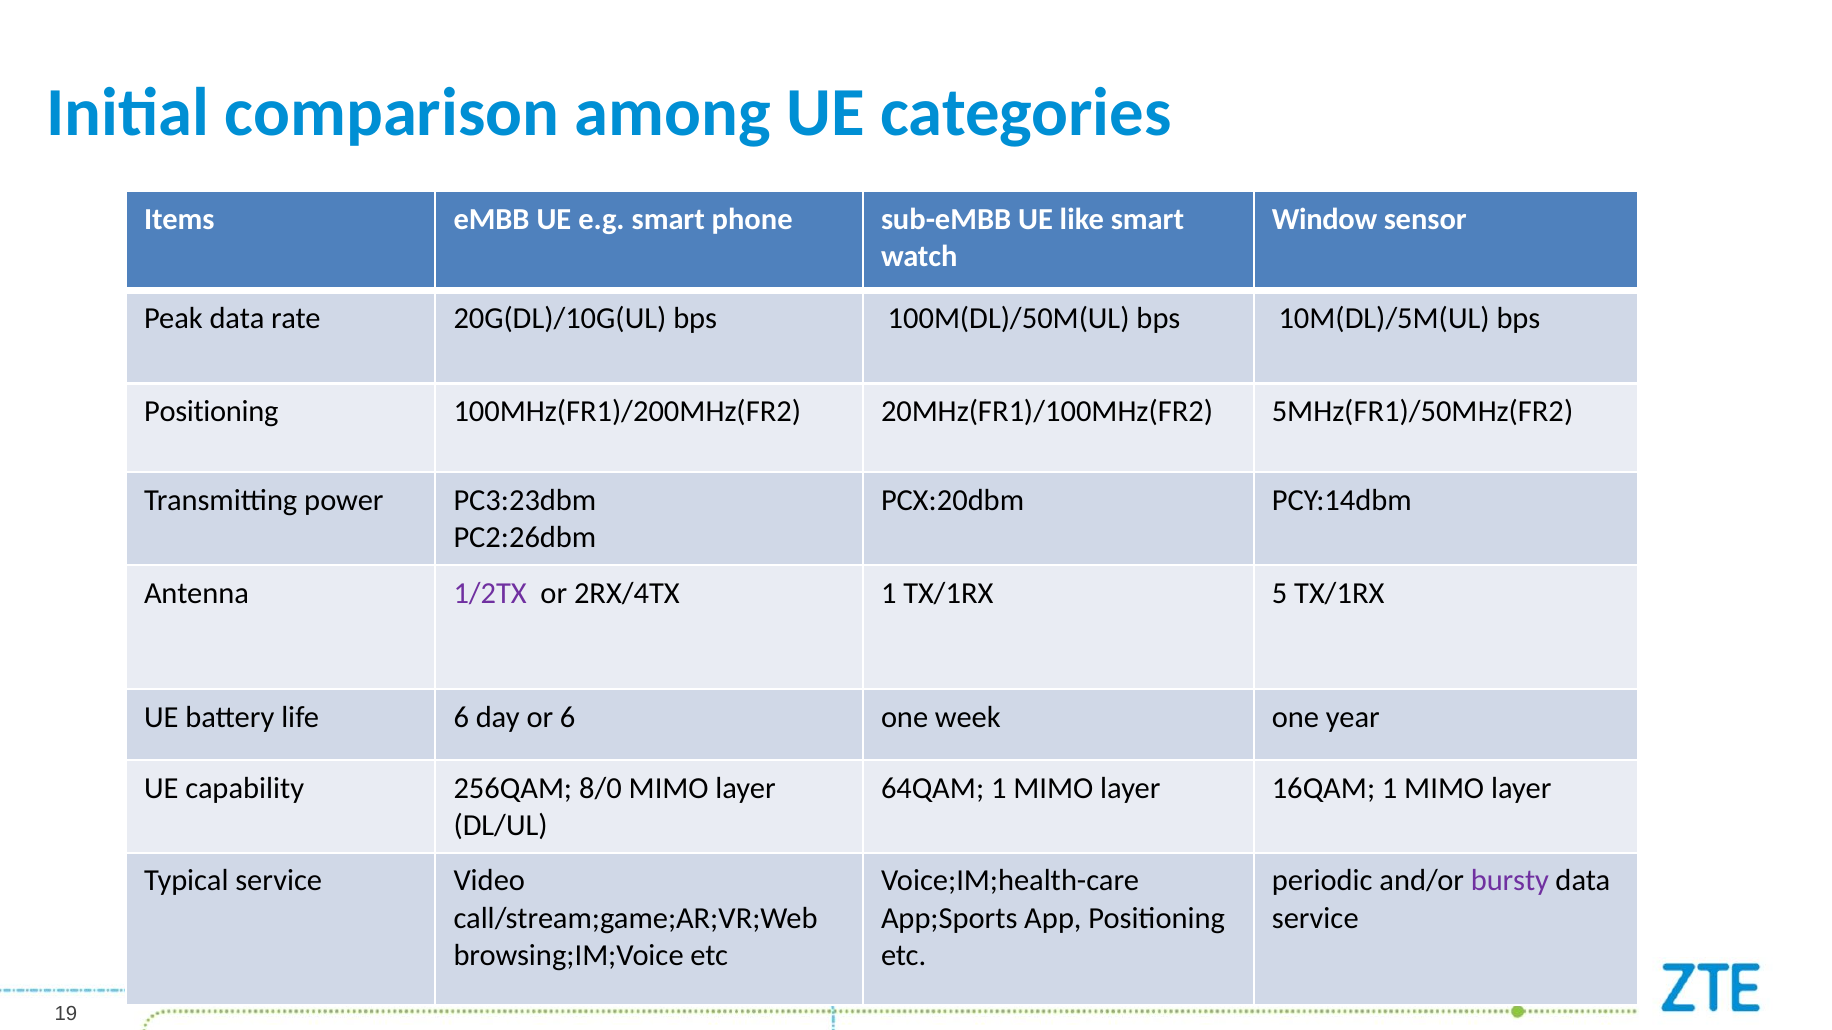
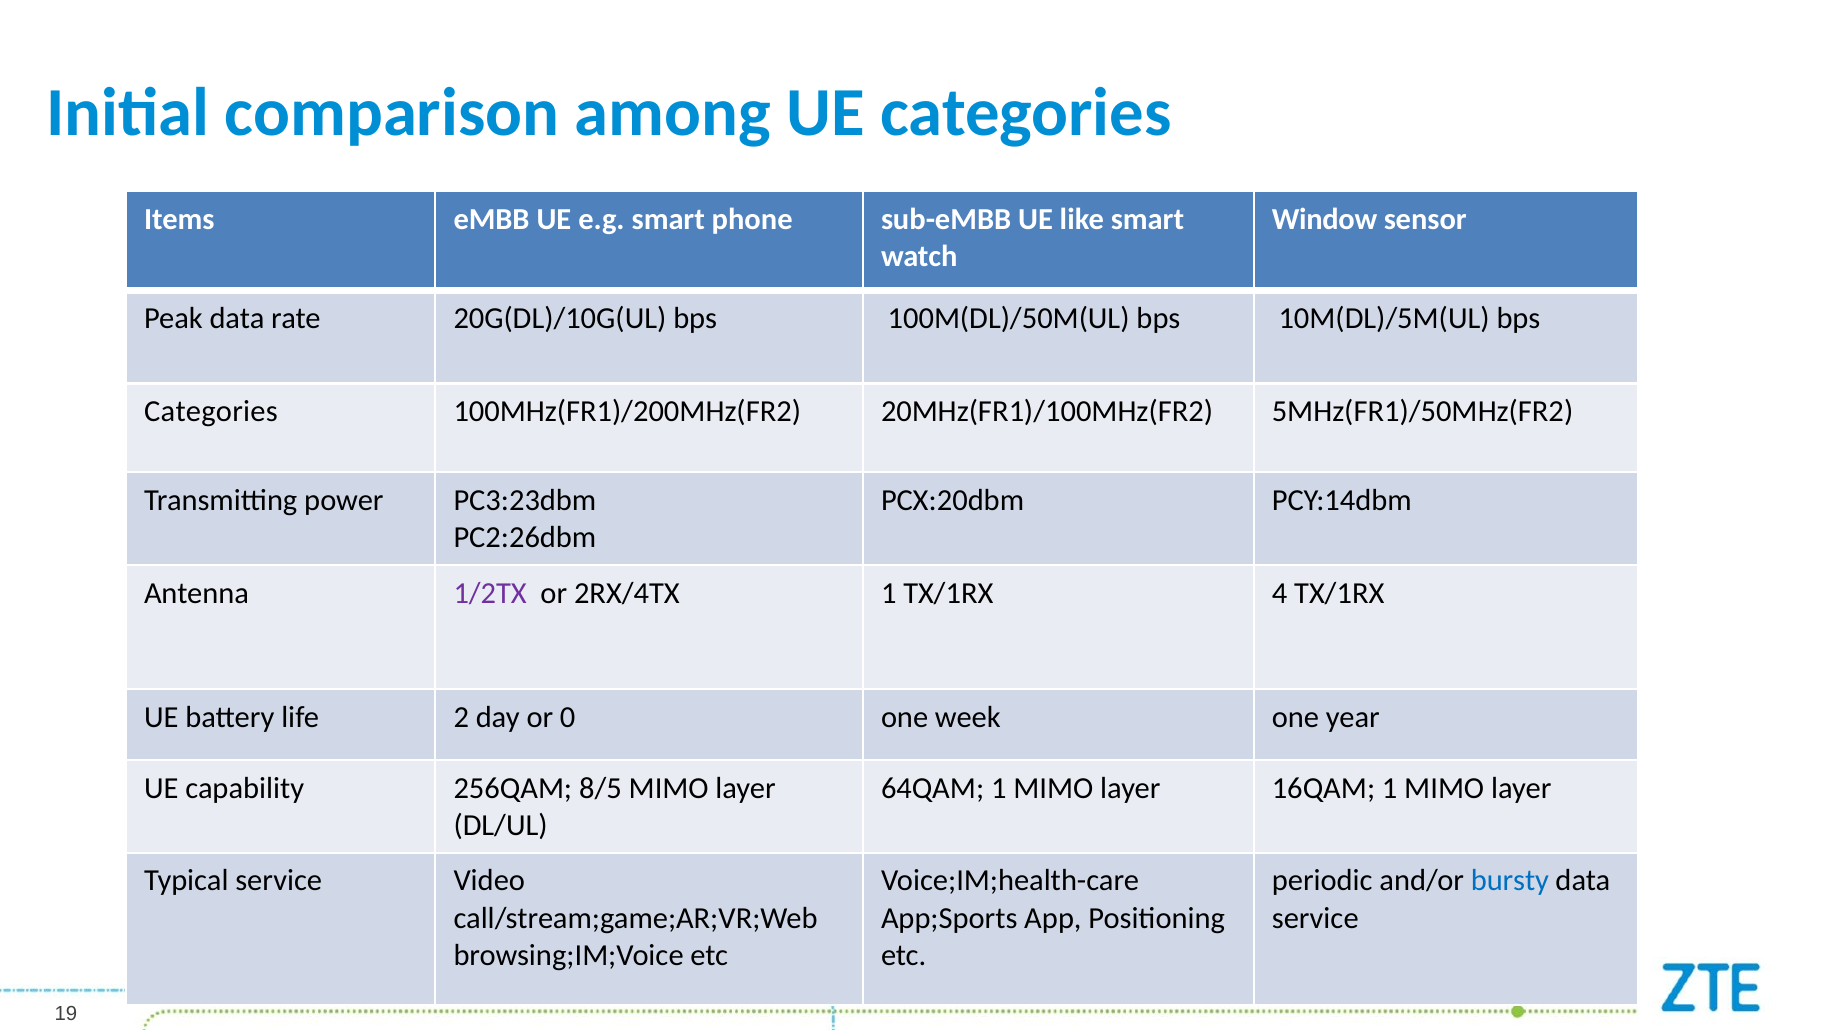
Positioning at (211, 412): Positioning -> Categories
5: 5 -> 4
life 6: 6 -> 2
or 6: 6 -> 0
8/0: 8/0 -> 8/5
bursty colour: purple -> blue
